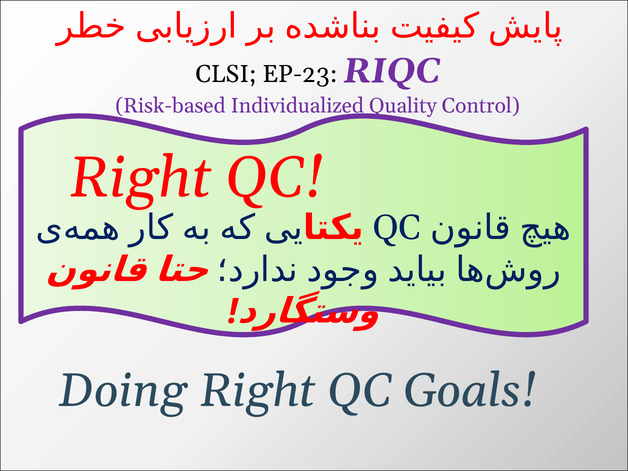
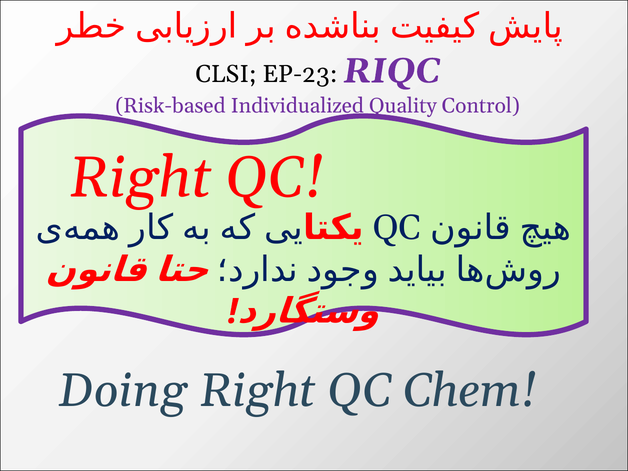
Goals: Goals -> Chem
